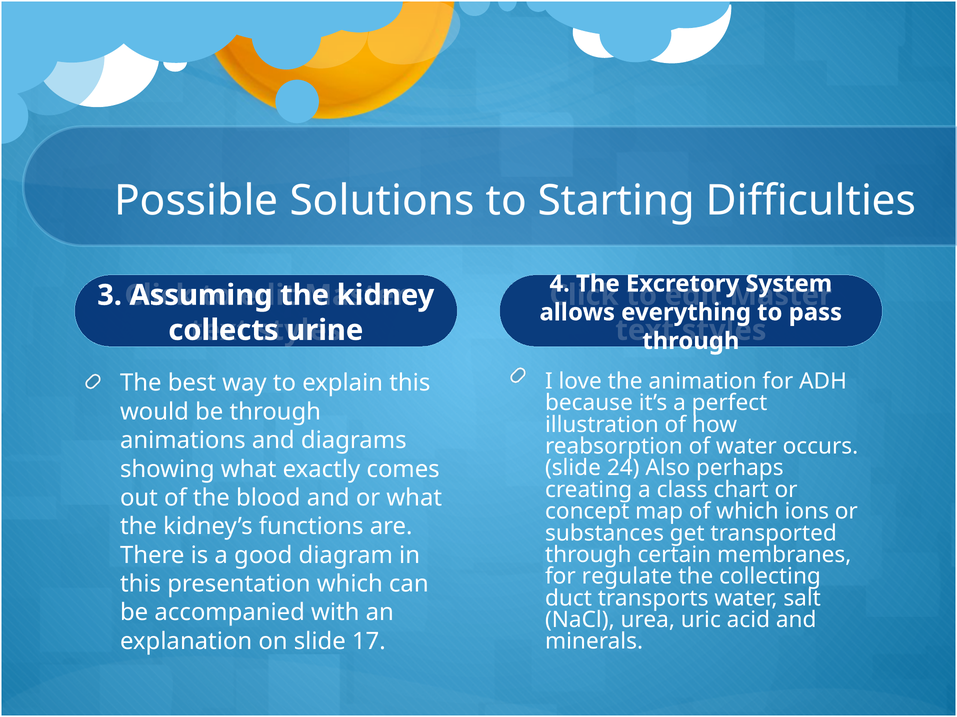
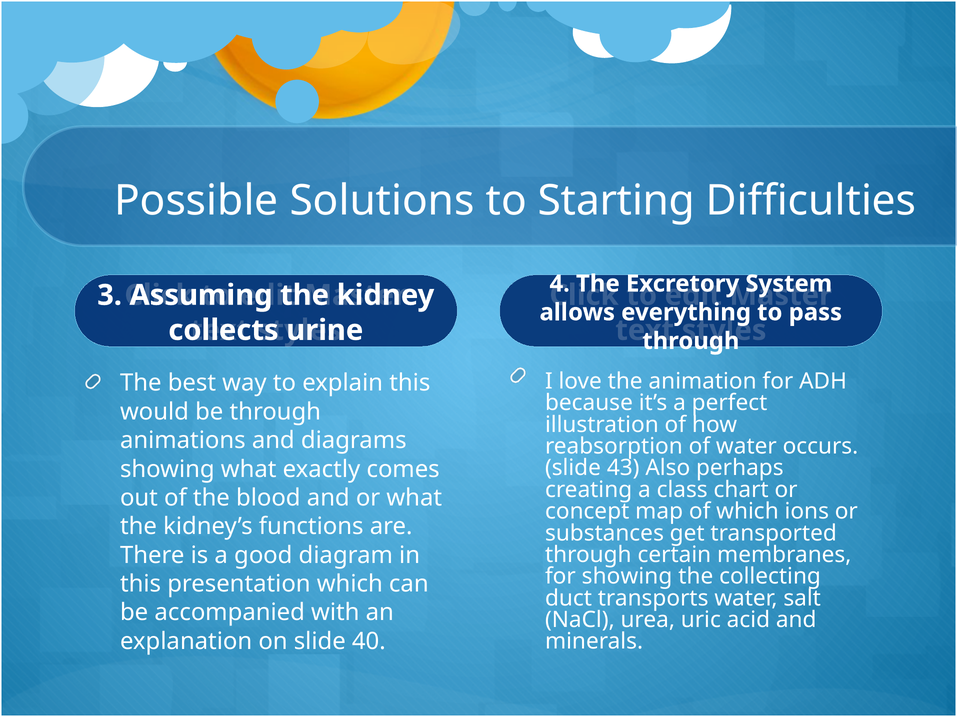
24: 24 -> 43
for regulate: regulate -> showing
17: 17 -> 40
